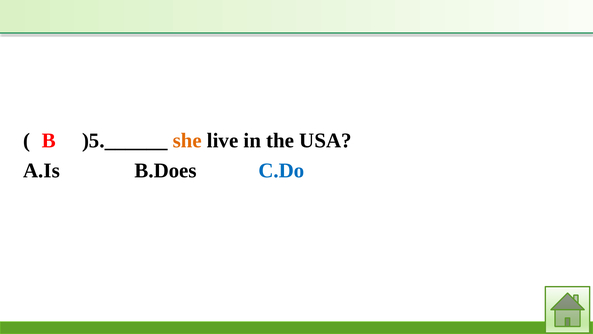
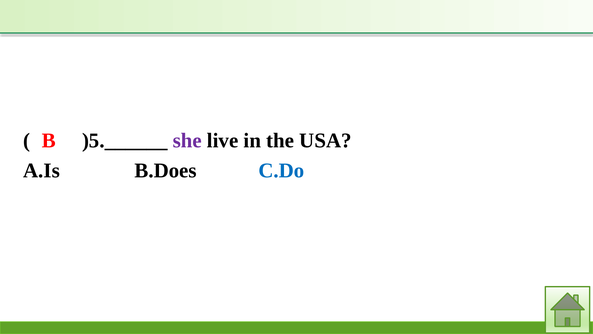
she colour: orange -> purple
